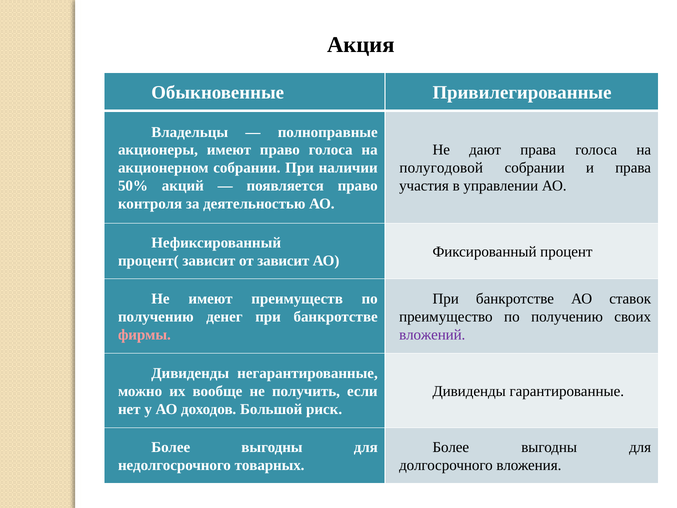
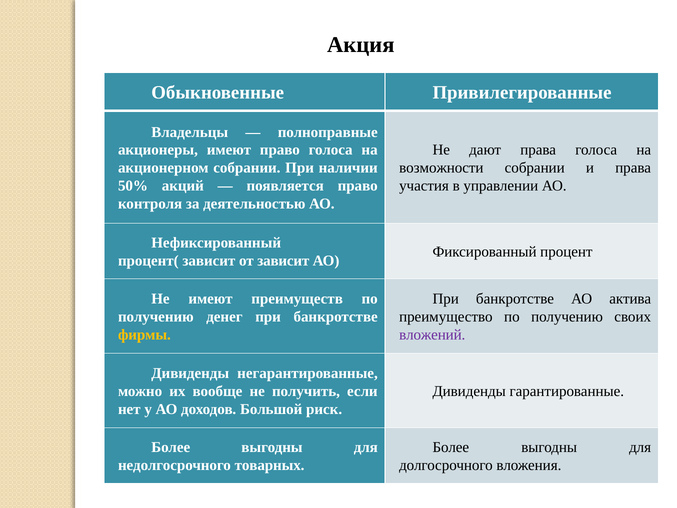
полугодовой: полугодовой -> возможности
ставок: ставок -> актива
фирмы colour: pink -> yellow
